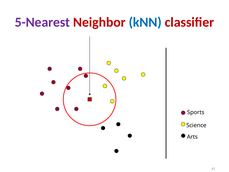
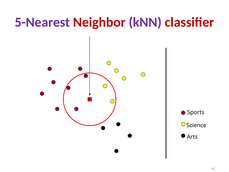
kNN colour: blue -> purple
